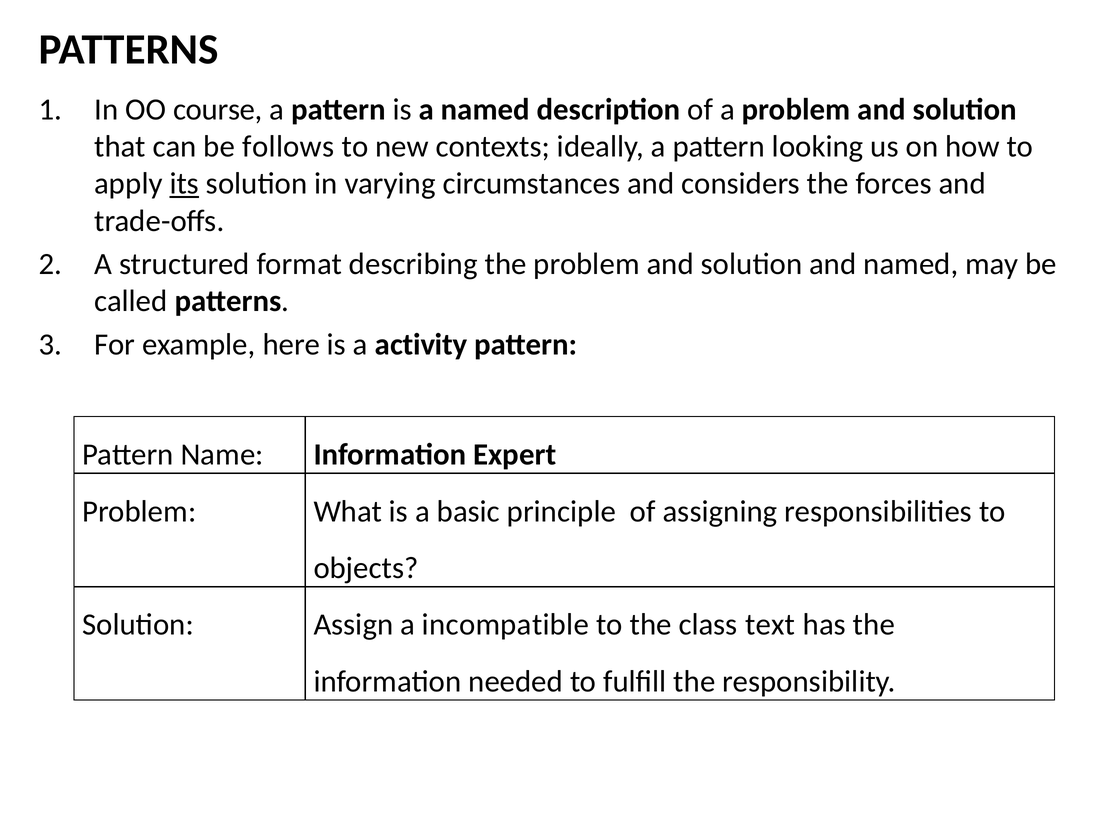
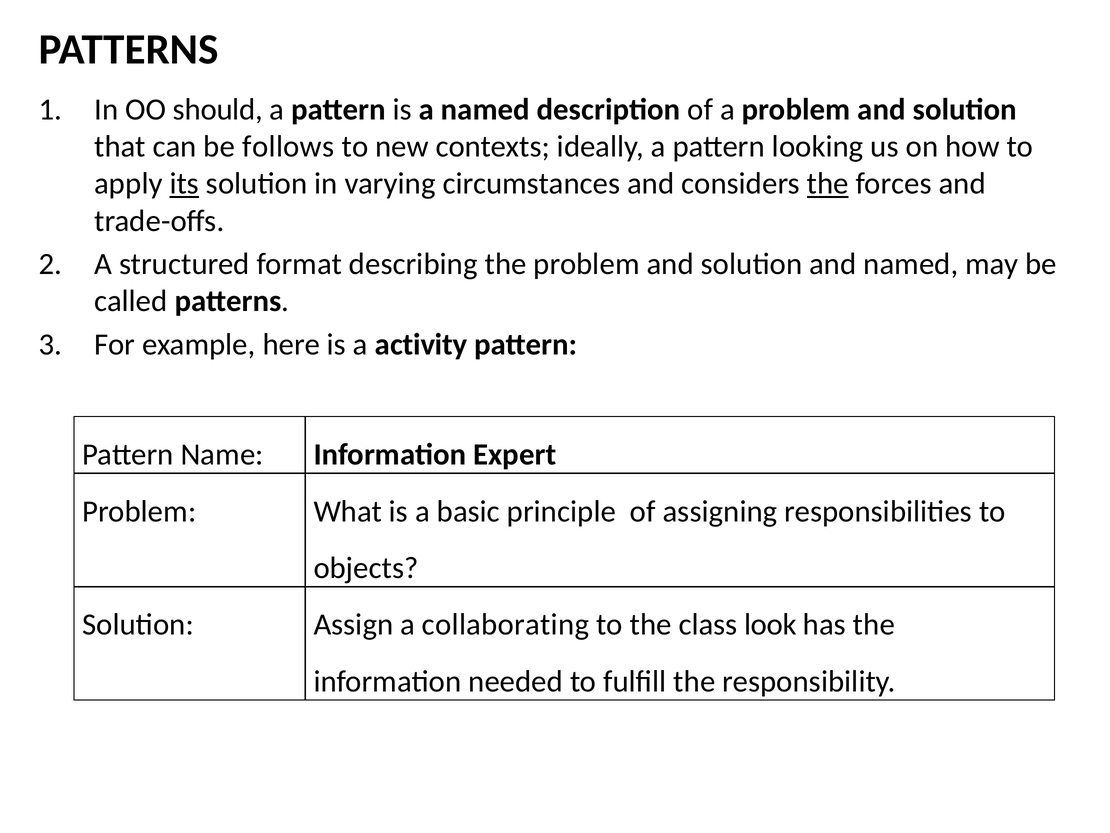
course: course -> should
the at (828, 184) underline: none -> present
incompatible: incompatible -> collaborating
text: text -> look
